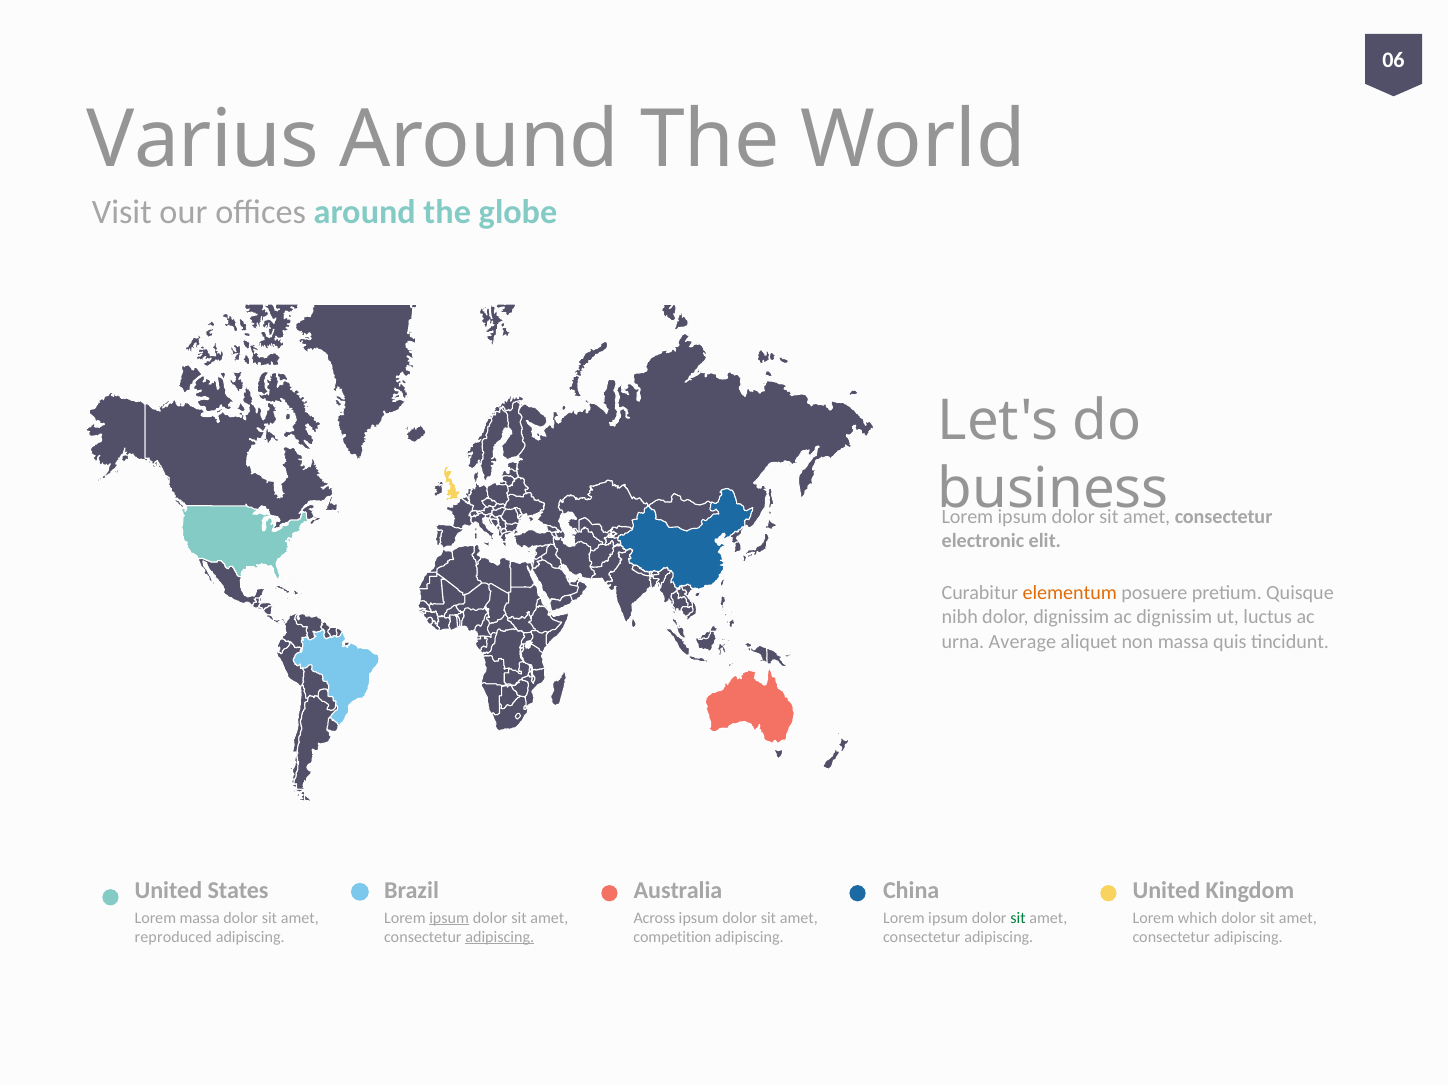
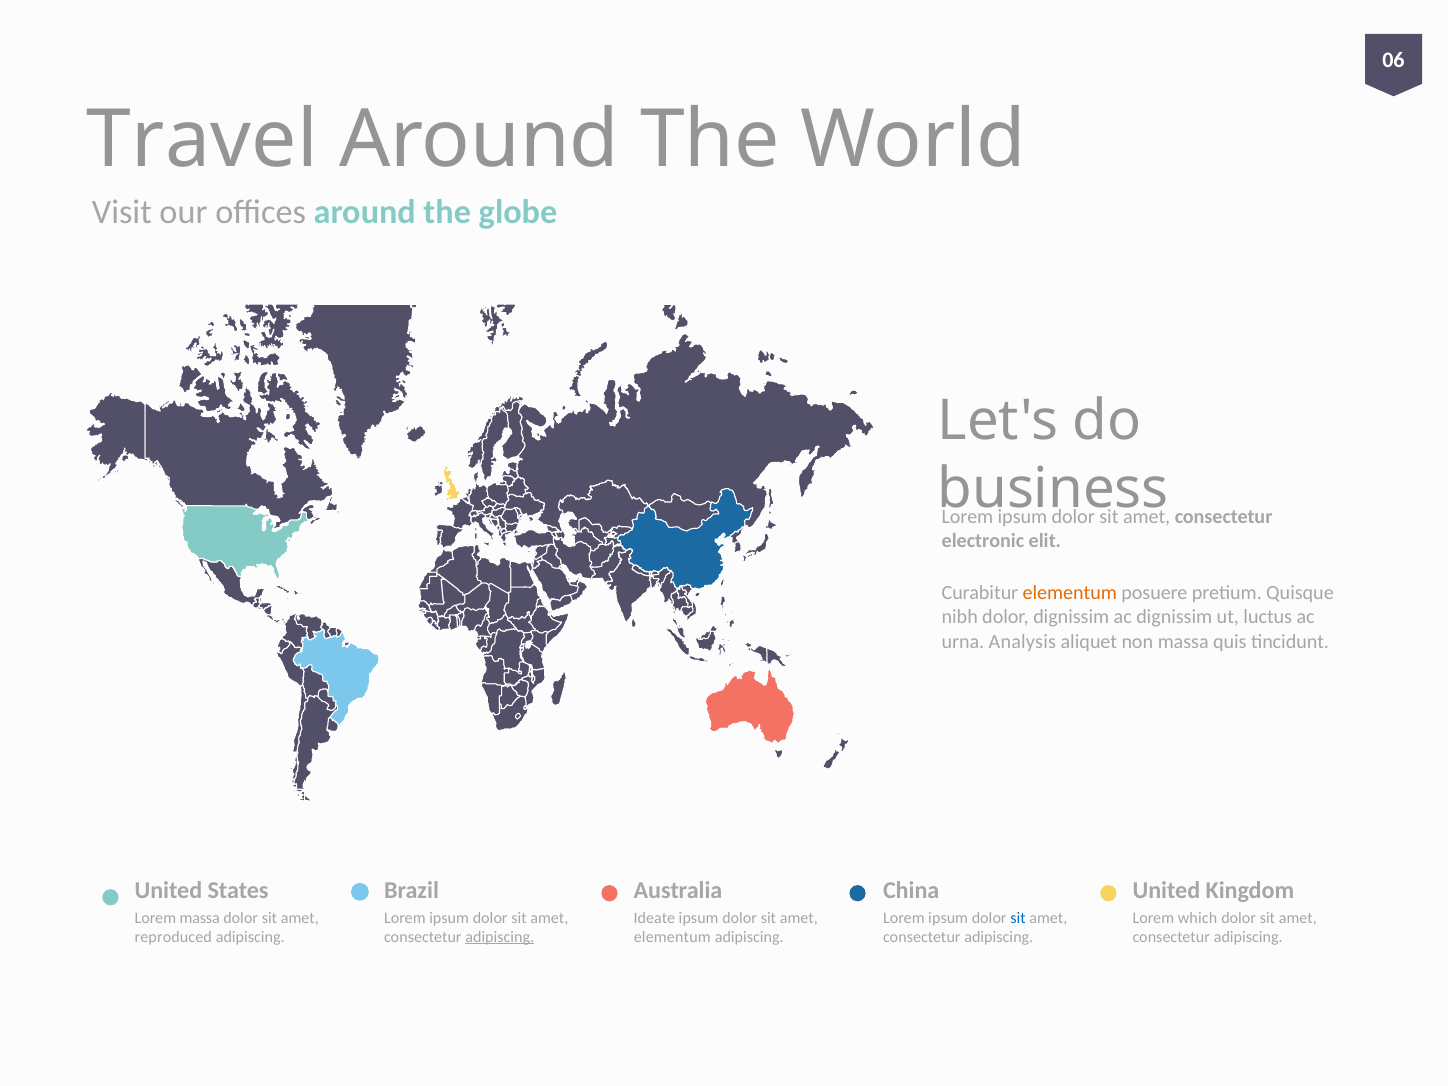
Varius: Varius -> Travel
Average: Average -> Analysis
ipsum at (449, 918) underline: present -> none
Across: Across -> Ideate
sit at (1018, 918) colour: green -> blue
competition at (672, 937): competition -> elementum
